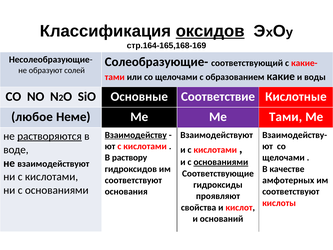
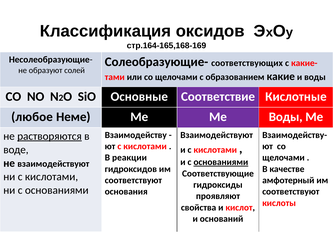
оксидов underline: present -> none
соответствующий: соответствующий -> соответствующих
Ме Тами: Тами -> Воды
Взаимодейству underline: present -> none
раствору: раствору -> реакции
амфотерных: амфотерных -> амфотерный
